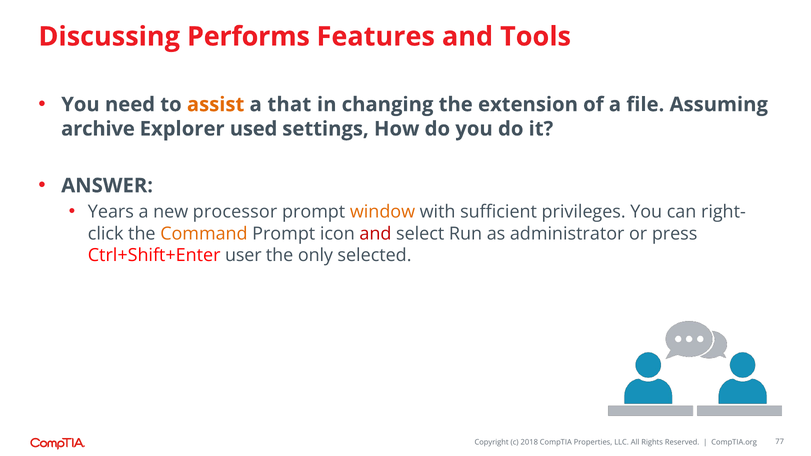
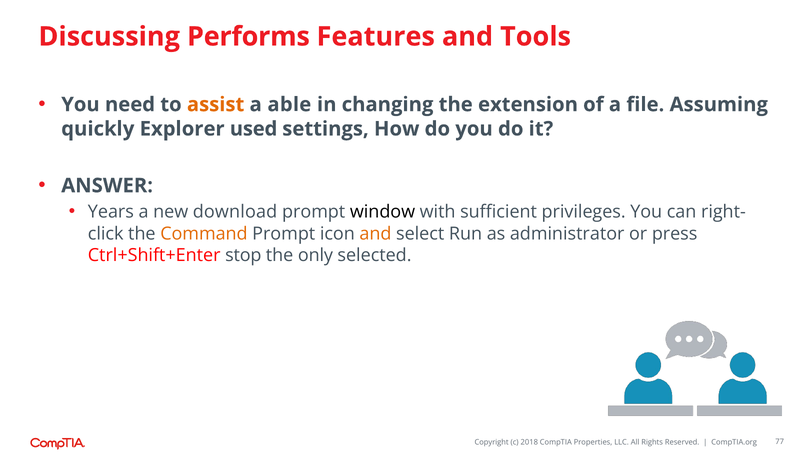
that: that -> able
archive: archive -> quickly
processor: processor -> download
window colour: orange -> black
and at (375, 234) colour: red -> orange
user: user -> stop
